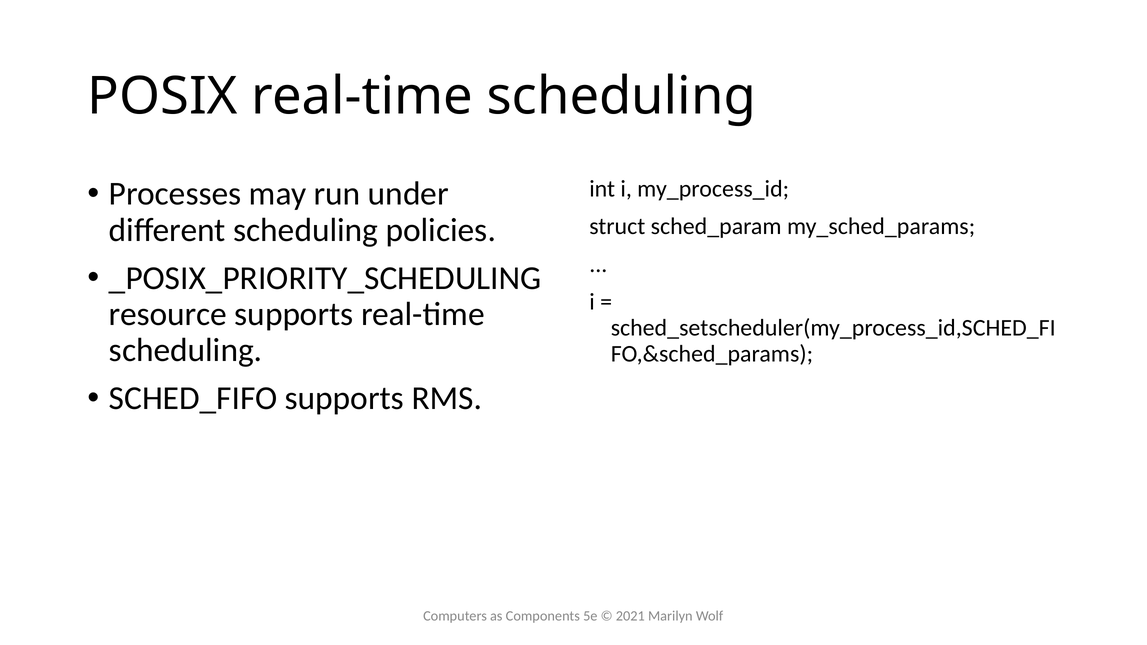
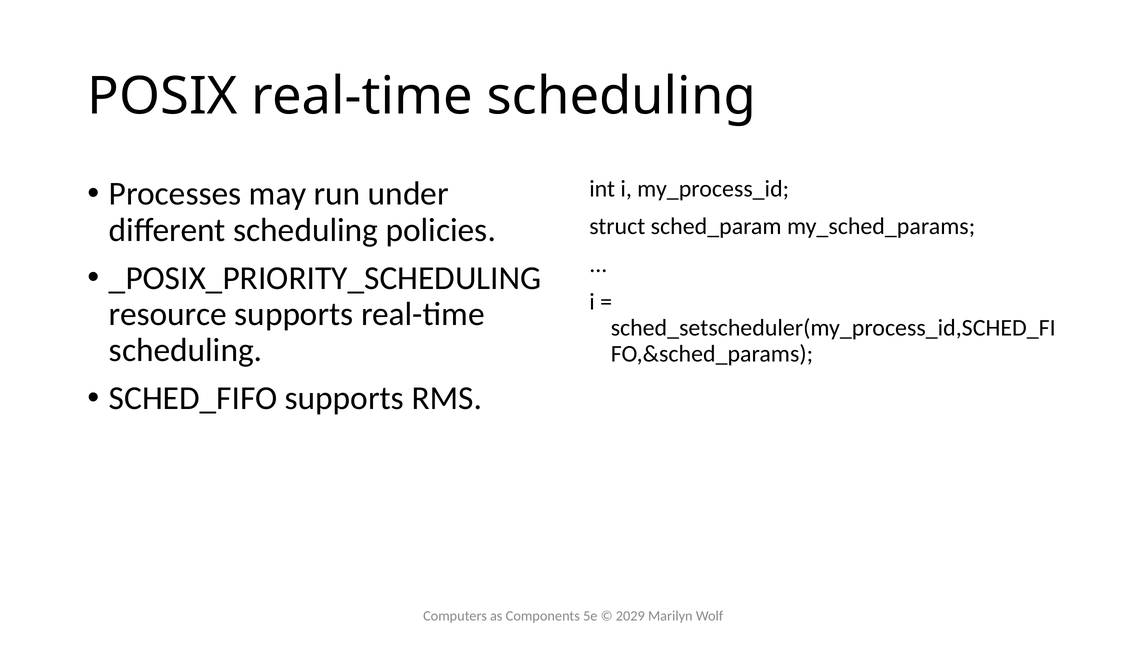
2021: 2021 -> 2029
